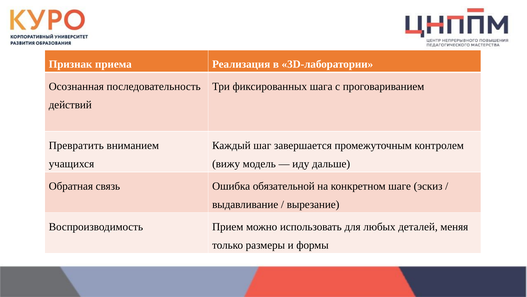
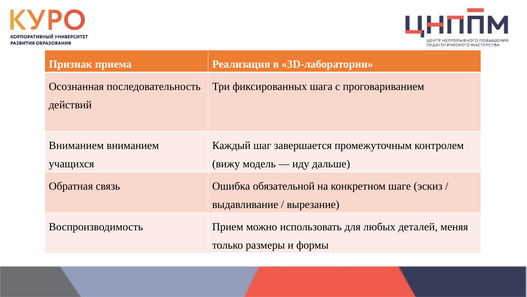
Превратить at (76, 145): Превратить -> Вниманием
